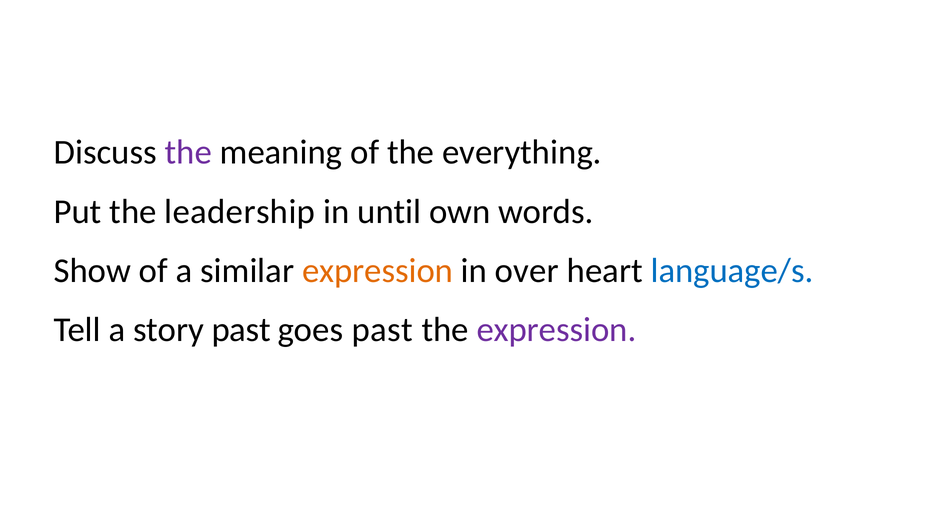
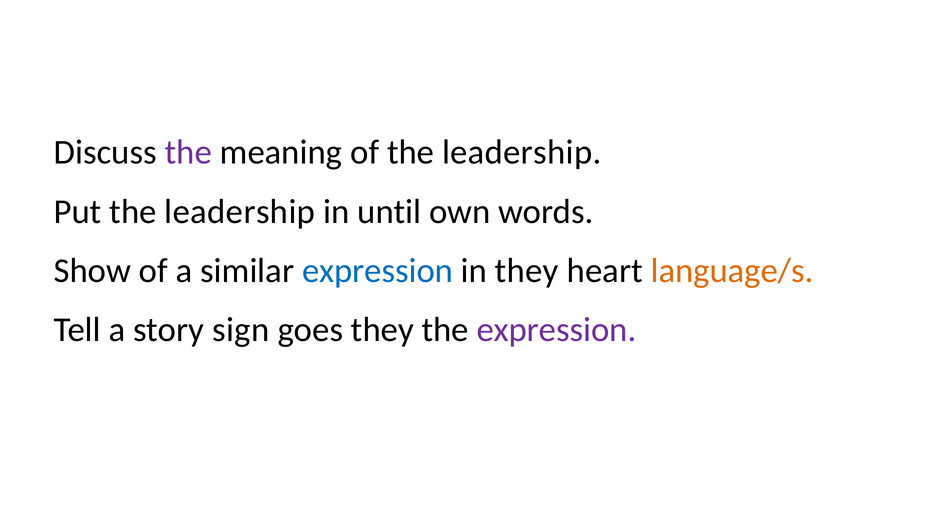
of the everything: everything -> leadership
expression at (378, 271) colour: orange -> blue
in over: over -> they
language/s colour: blue -> orange
story past: past -> sign
goes past: past -> they
